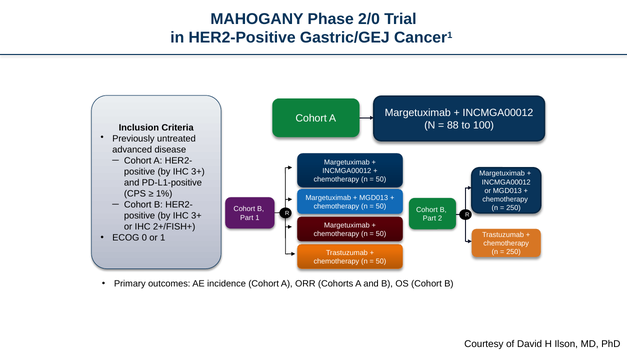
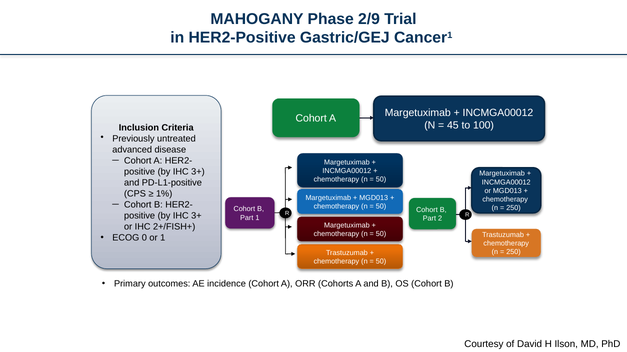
2/0: 2/0 -> 2/9
88: 88 -> 45
